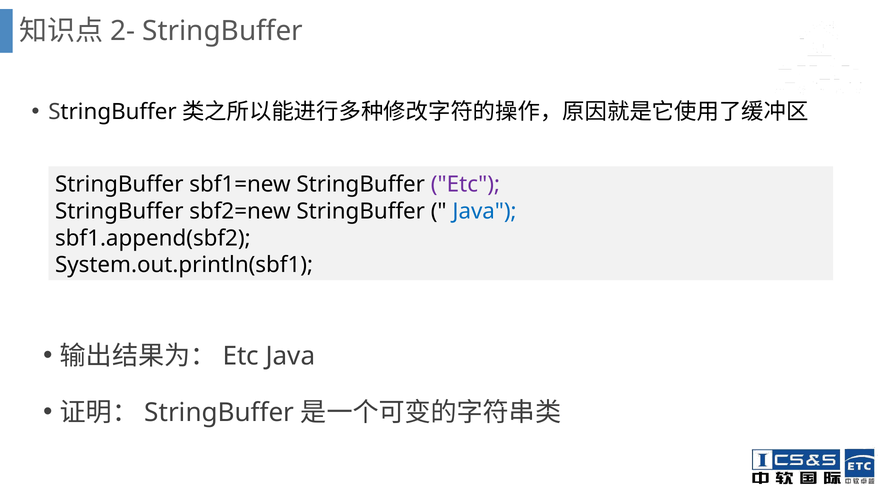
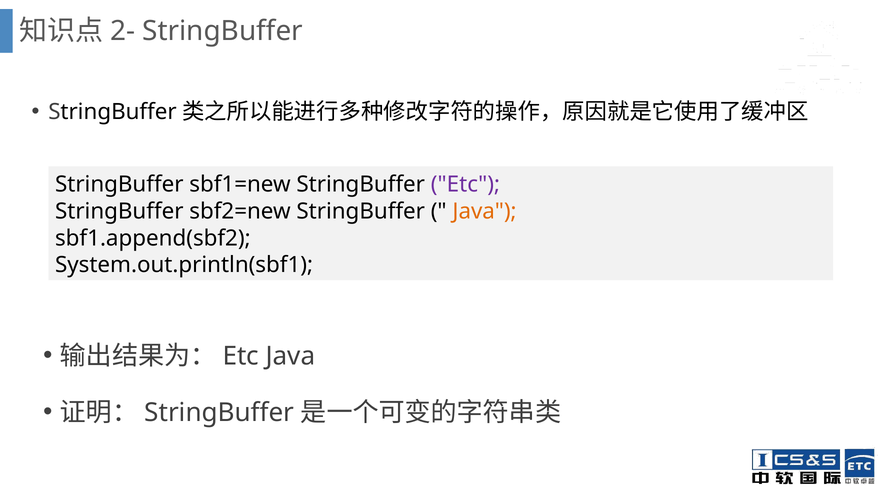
Java at (485, 212) colour: blue -> orange
